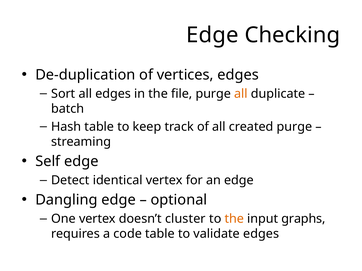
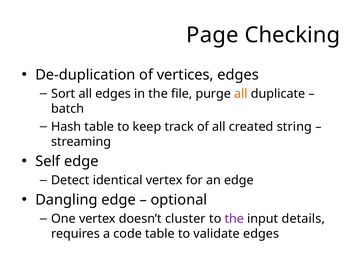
Edge at (212, 35): Edge -> Page
created purge: purge -> string
the at (234, 219) colour: orange -> purple
graphs: graphs -> details
